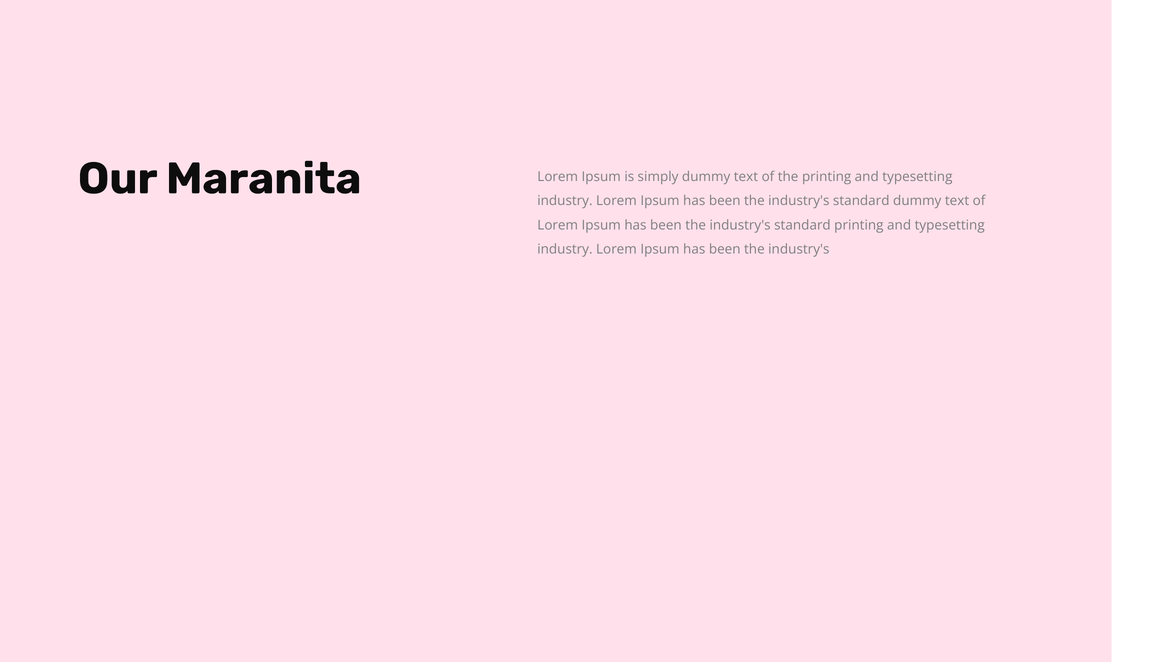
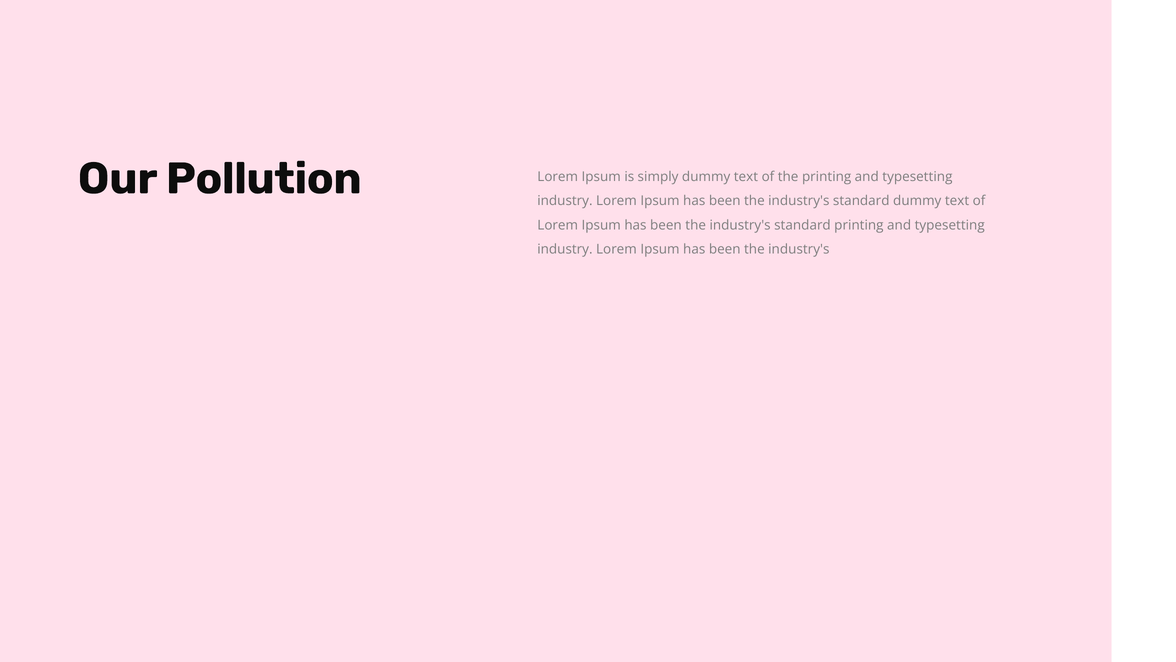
Maranita: Maranita -> Pollution
